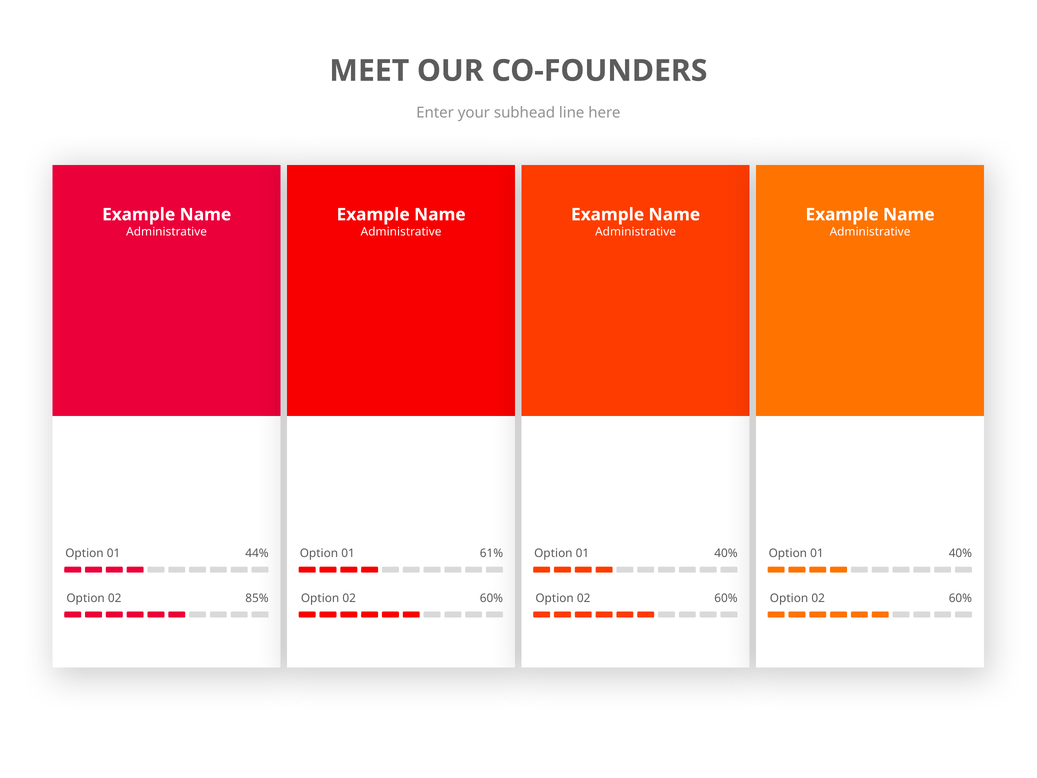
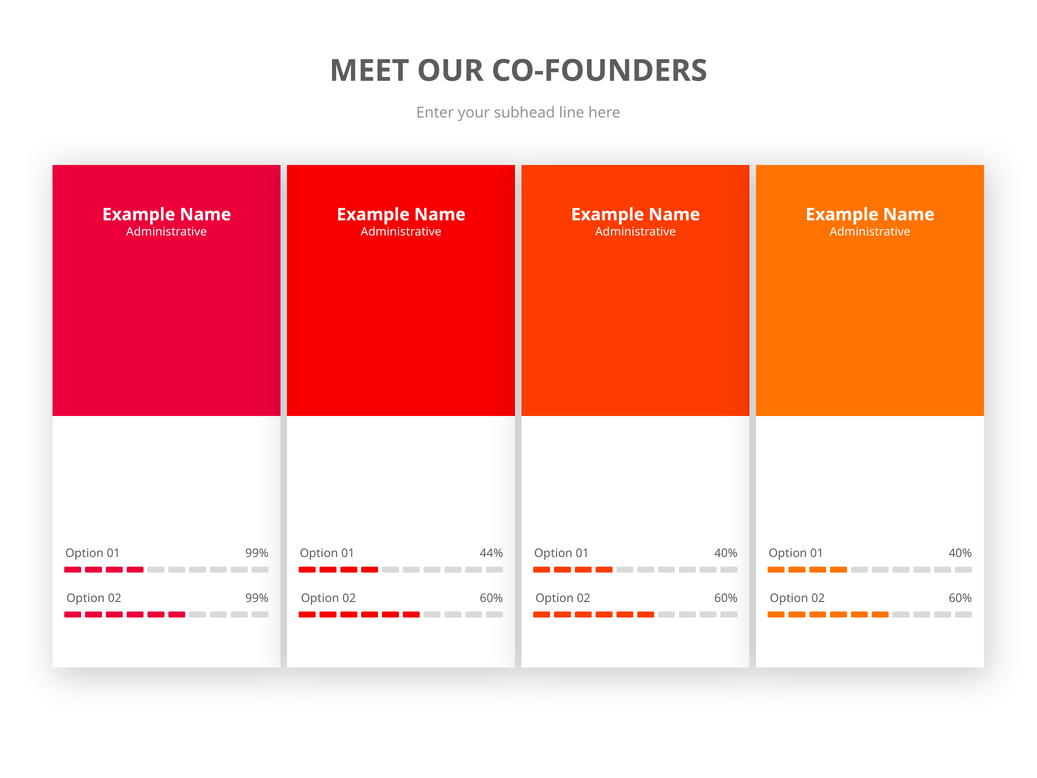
44% at (257, 553): 44% -> 99%
61%: 61% -> 44%
85% at (257, 598): 85% -> 99%
